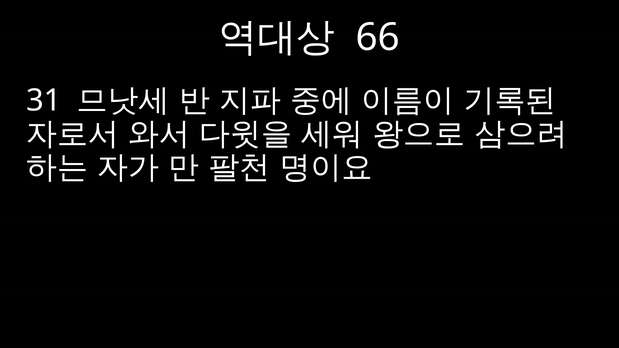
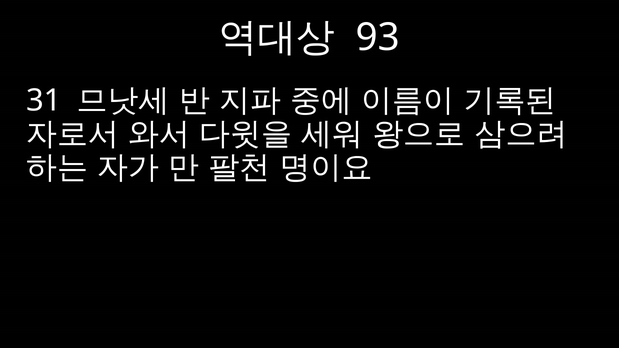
66: 66 -> 93
